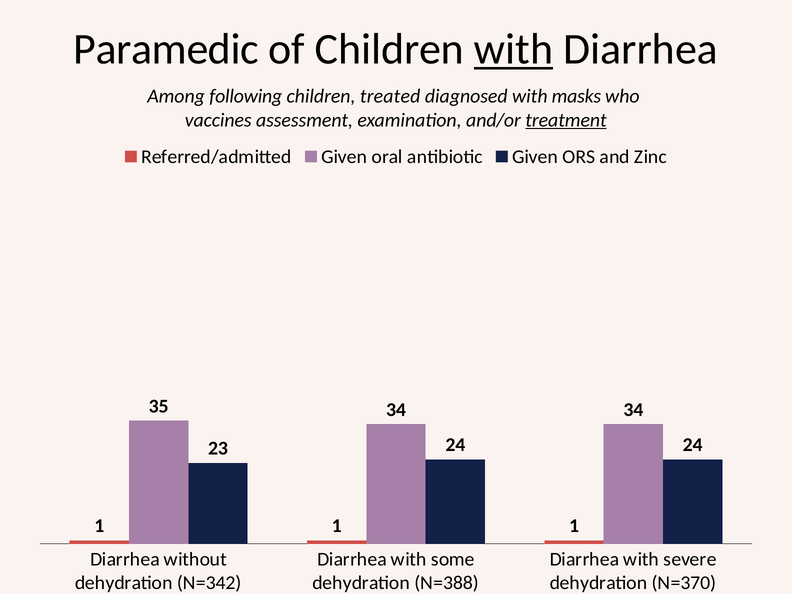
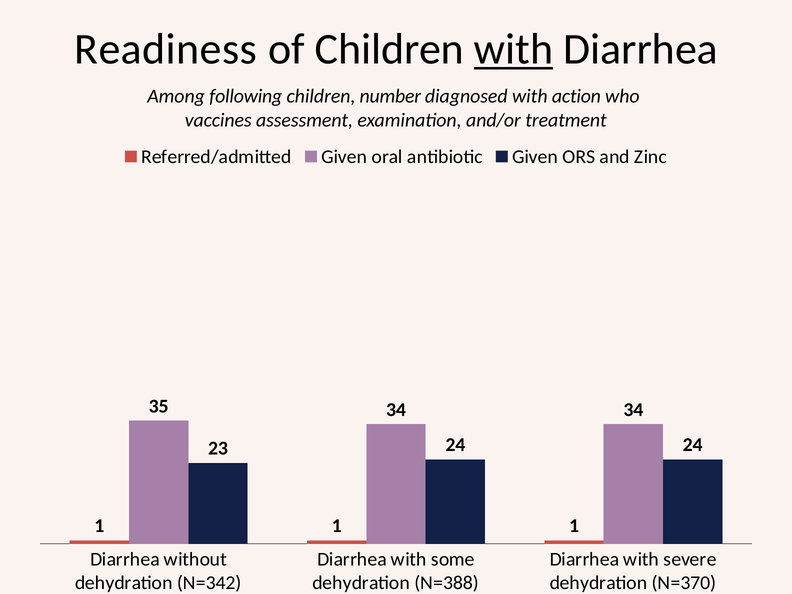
Paramedic: Paramedic -> Readiness
treated: treated -> number
masks: masks -> action
treatment underline: present -> none
